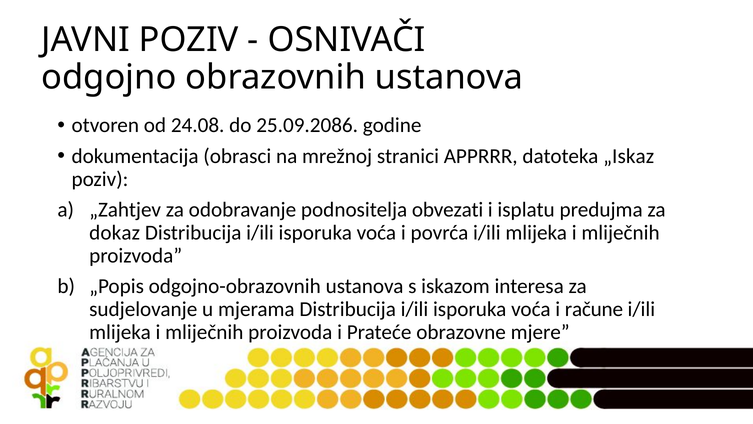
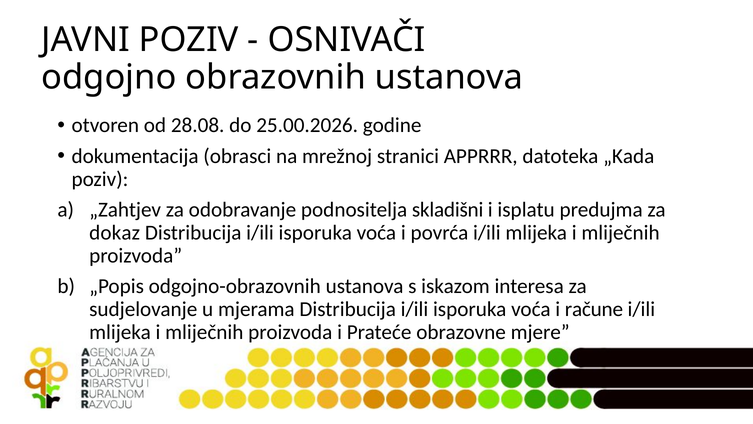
24.08: 24.08 -> 28.08
25.09.2086: 25.09.2086 -> 25.00.2026
„Iskaz: „Iskaz -> „Kada
obvezati: obvezati -> skladišni
